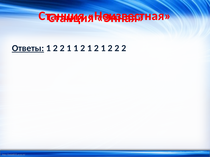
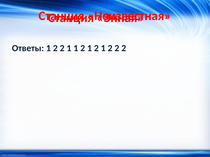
Ответы underline: present -> none
